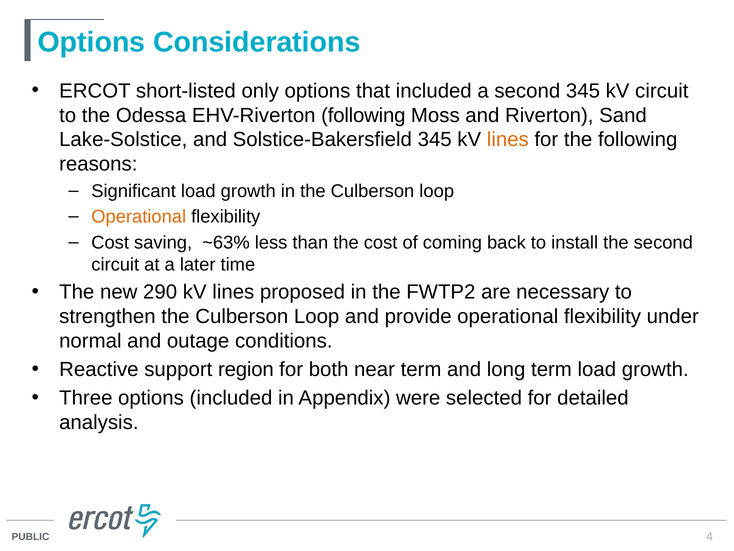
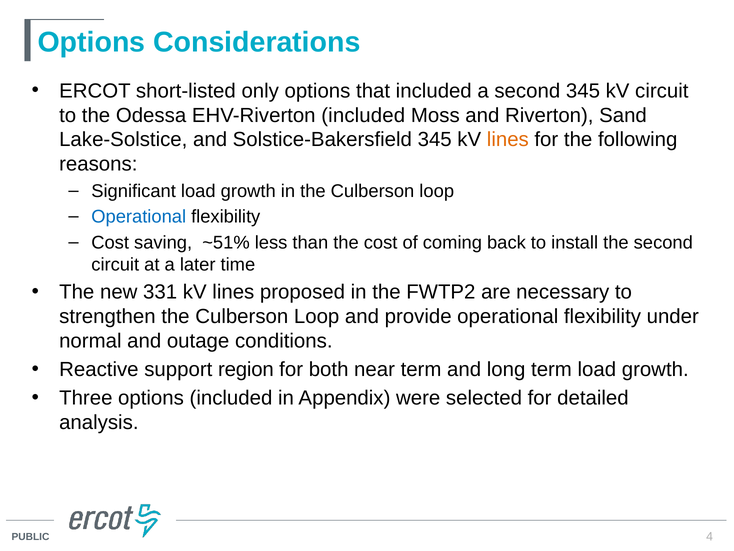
EHV-Riverton following: following -> included
Operational at (139, 217) colour: orange -> blue
~63%: ~63% -> ~51%
290: 290 -> 331
